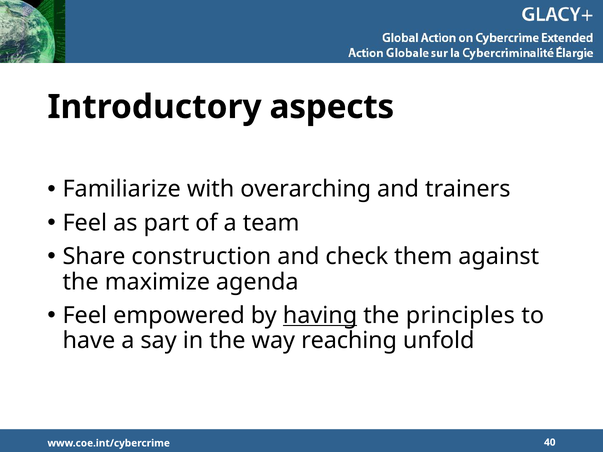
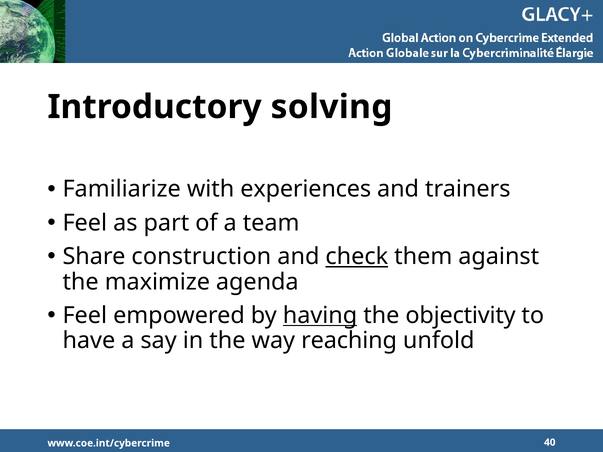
aspects: aspects -> solving
overarching: overarching -> experiences
check underline: none -> present
principles: principles -> objectivity
